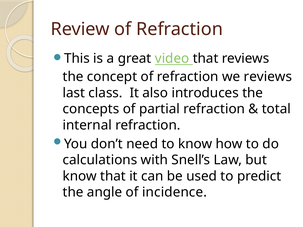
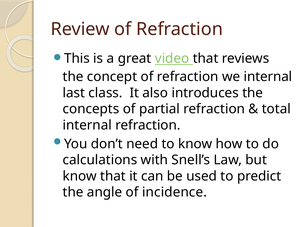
we reviews: reviews -> internal
